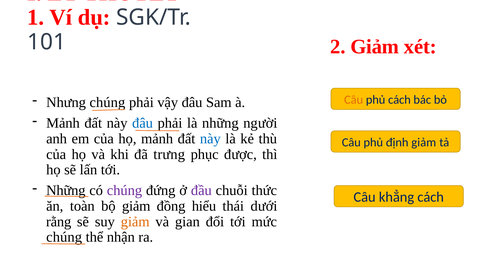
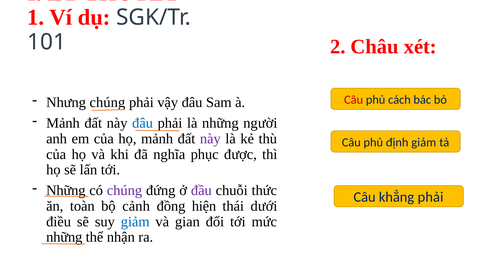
2 Giảm: Giảm -> Châu
Câu at (354, 100) colour: orange -> red
này at (210, 139) colour: blue -> purple
trưng: trưng -> nghĩa
khẳng cách: cách -> phải
bộ giảm: giảm -> cảnh
hiểu: hiểu -> hiện
rằng: rằng -> điều
giảm at (135, 222) colour: orange -> blue
chúng at (64, 237): chúng -> những
